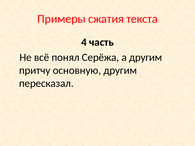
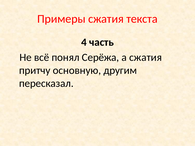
а другим: другим -> сжатия
